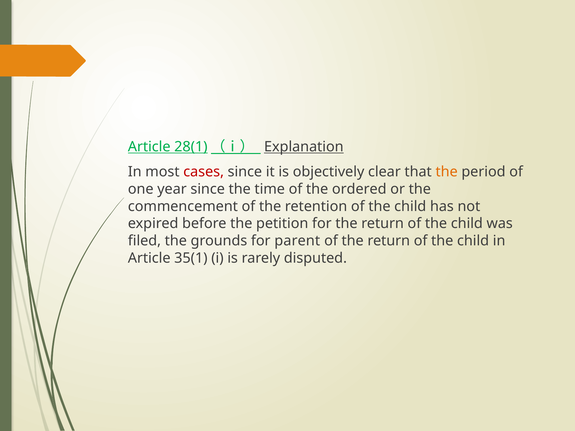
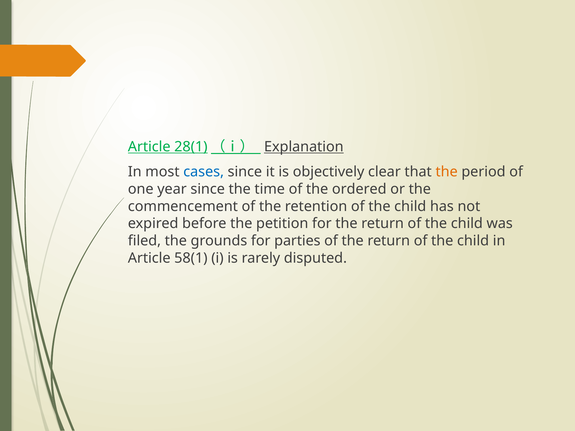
cases colour: red -> blue
parent: parent -> parties
35(1: 35(1 -> 58(1
